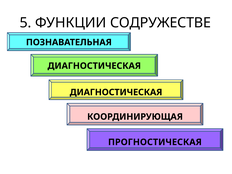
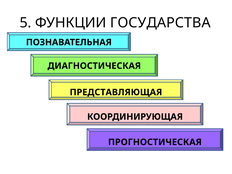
СОДРУЖЕСТВЕ: СОДРУЖЕСТВЕ -> ГОСУДАРСТВА
ДИАГНОСТИЧЕСКАЯ at (116, 92): ДИАГНОСТИЧЕСКАЯ -> ПРЕДСТАВЛЯЮЩАЯ
